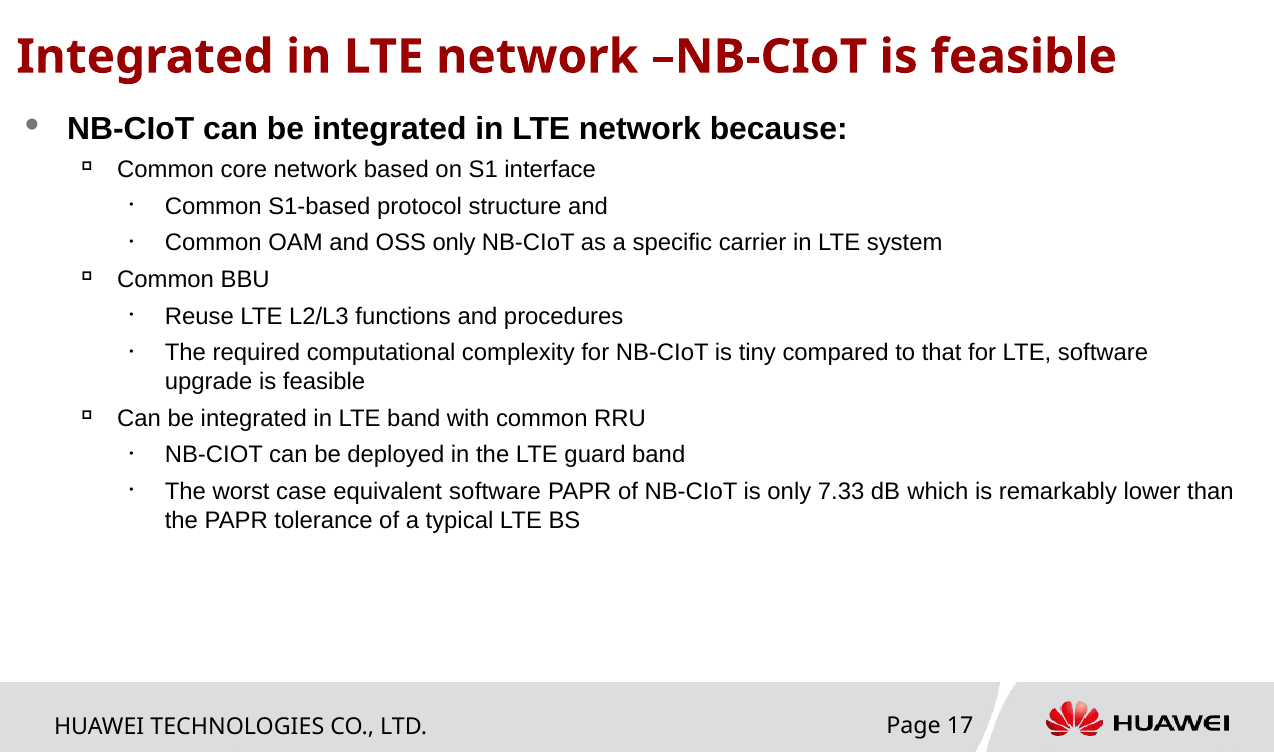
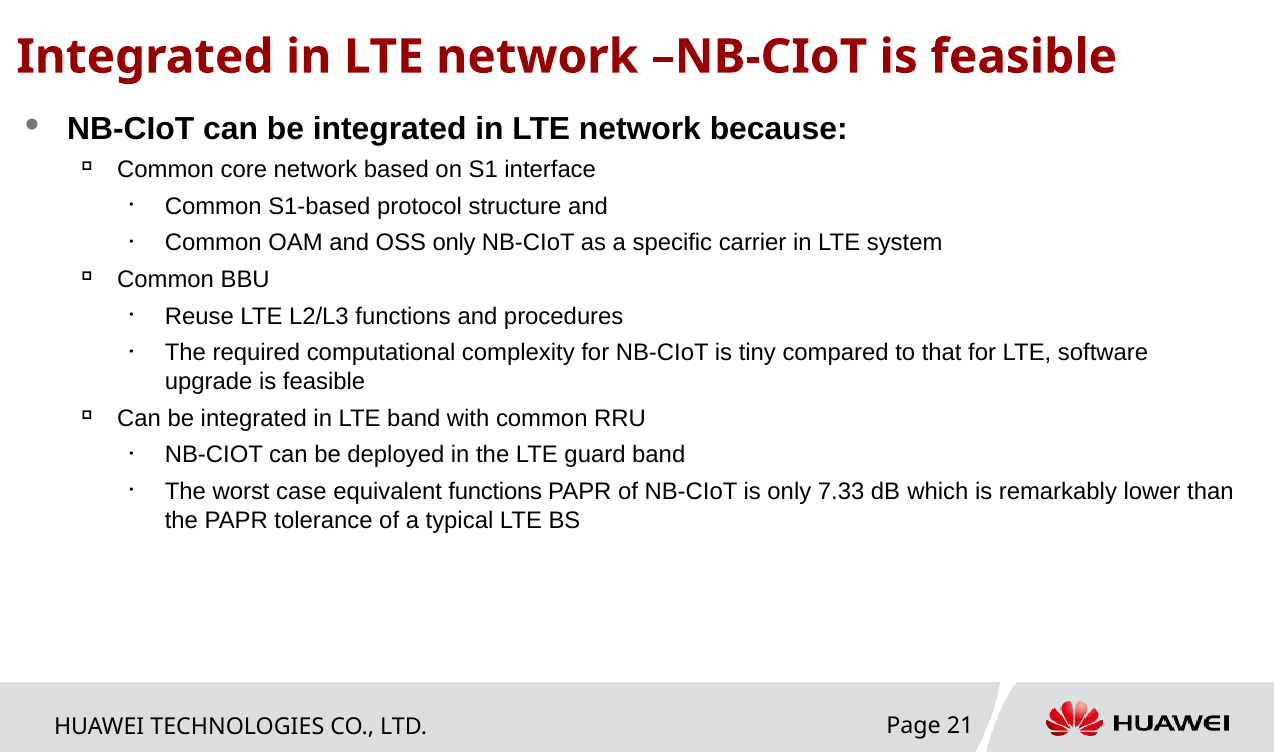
equivalent software: software -> functions
17: 17 -> 21
